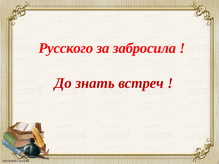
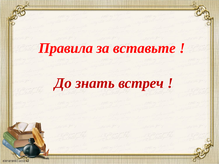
Русского: Русского -> Правила
забросила: забросила -> вставьте
